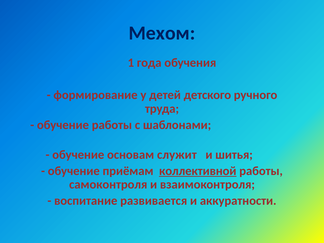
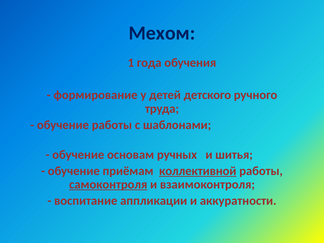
служит: служит -> ручных
самоконтроля underline: none -> present
развивается: развивается -> аппликации
